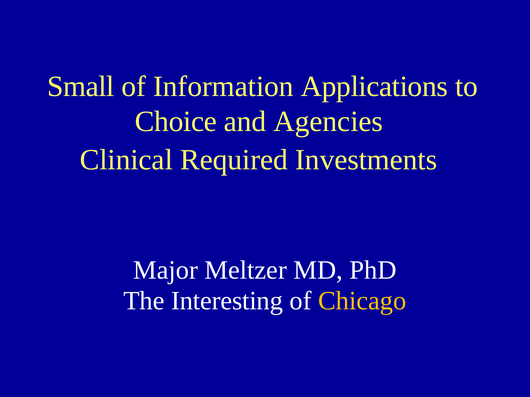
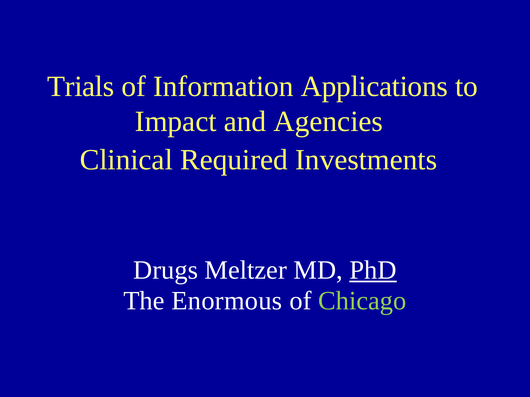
Small: Small -> Trials
Choice: Choice -> Impact
Major: Major -> Drugs
PhD underline: none -> present
Interesting: Interesting -> Enormous
Chicago colour: yellow -> light green
